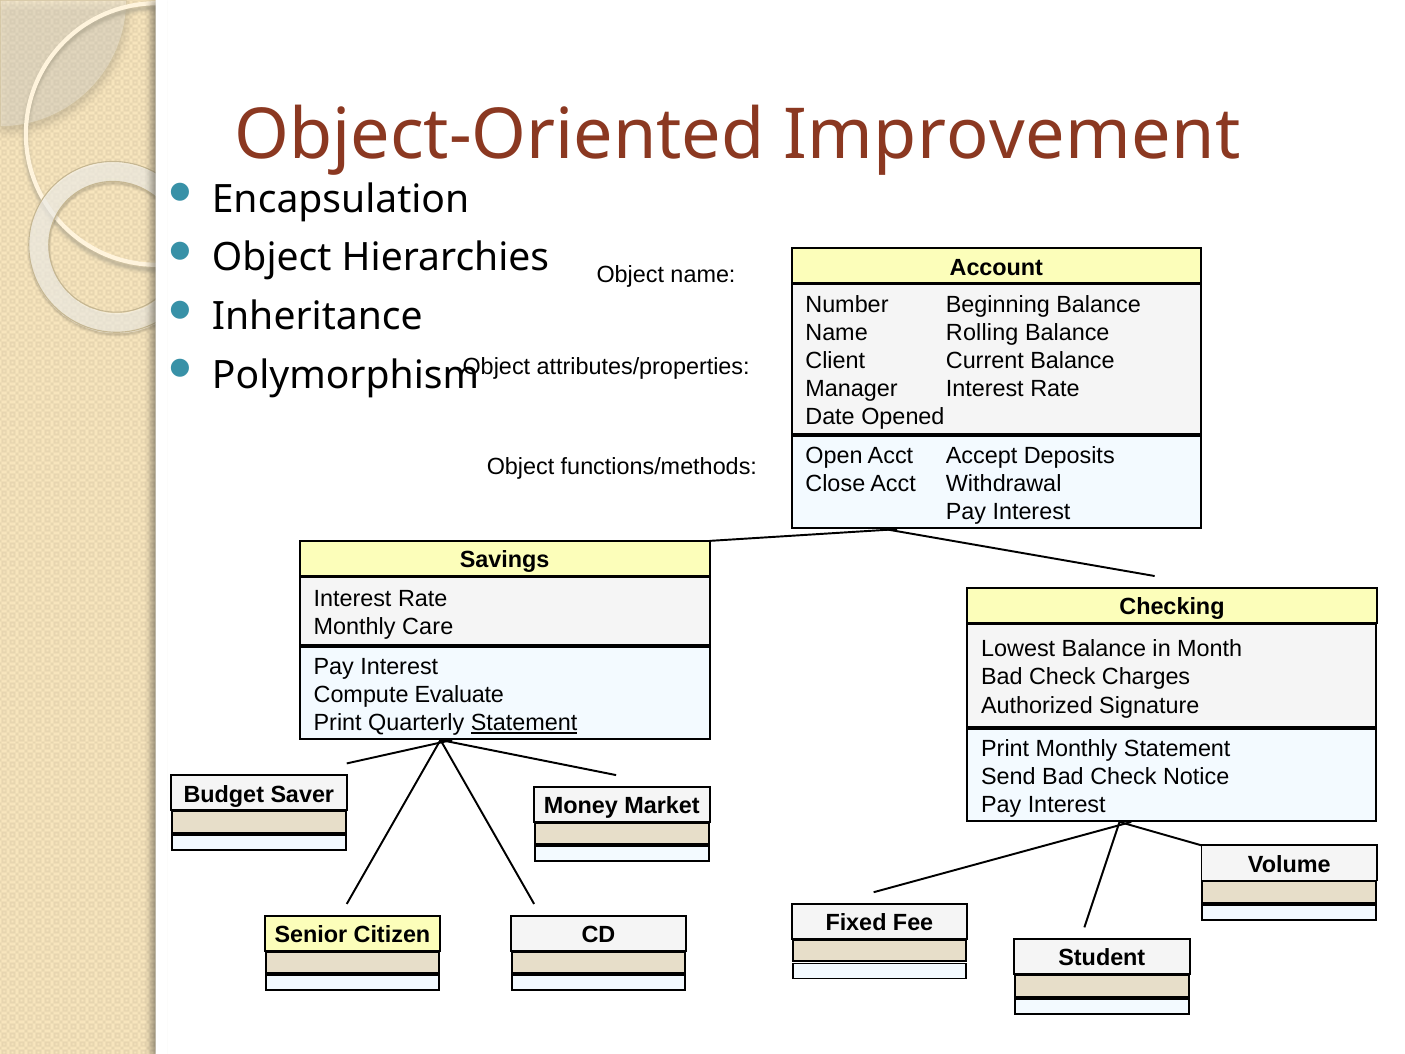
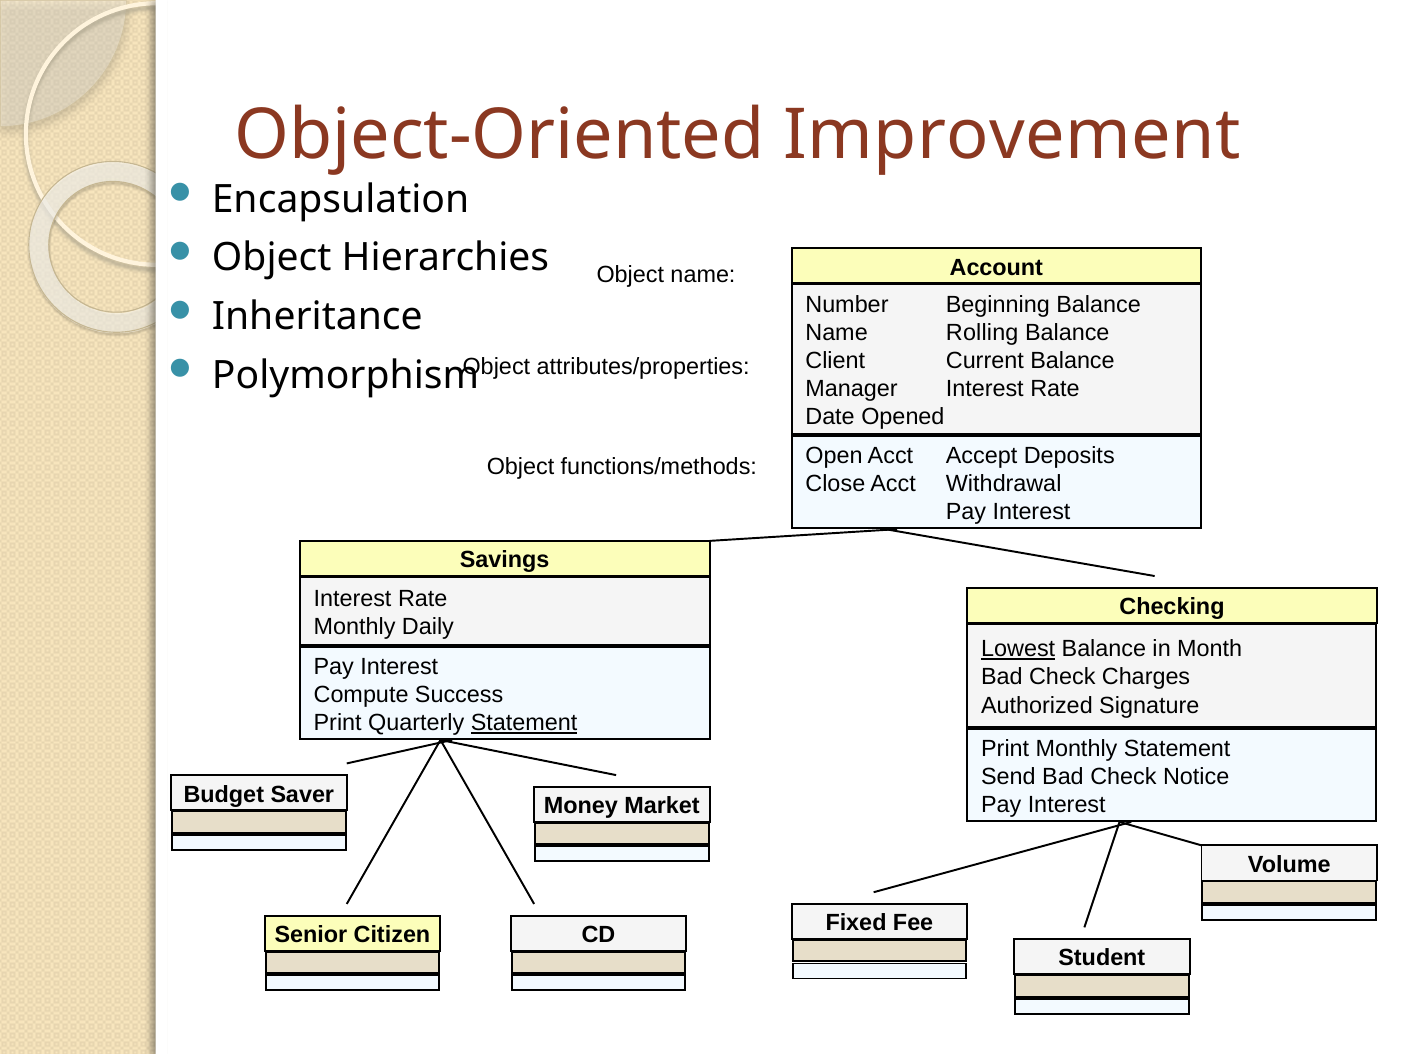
Care: Care -> Daily
Lowest underline: none -> present
Evaluate: Evaluate -> Success
